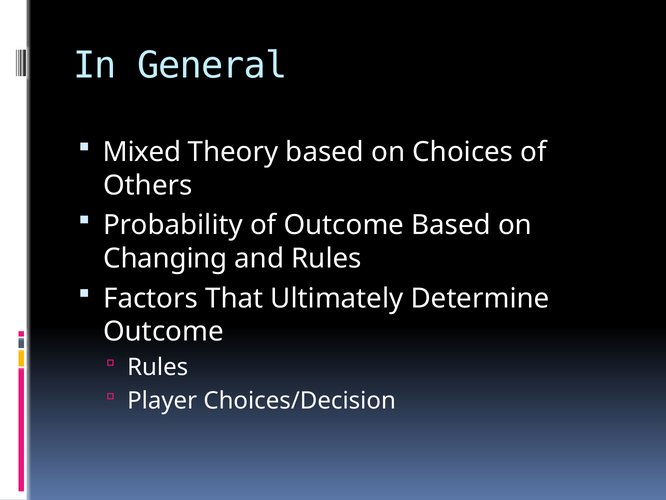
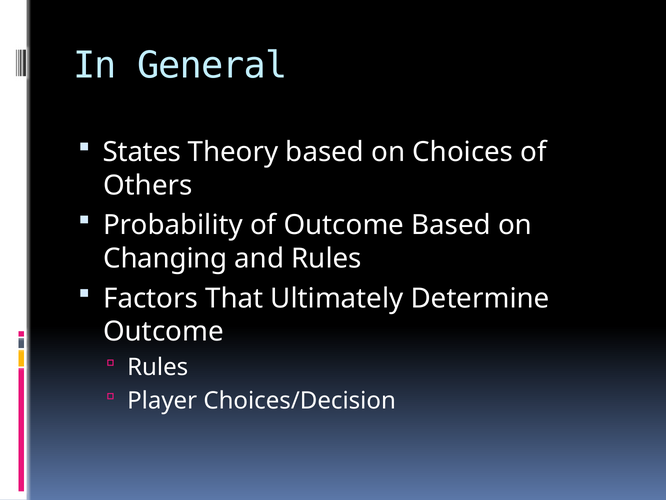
Mixed: Mixed -> States
